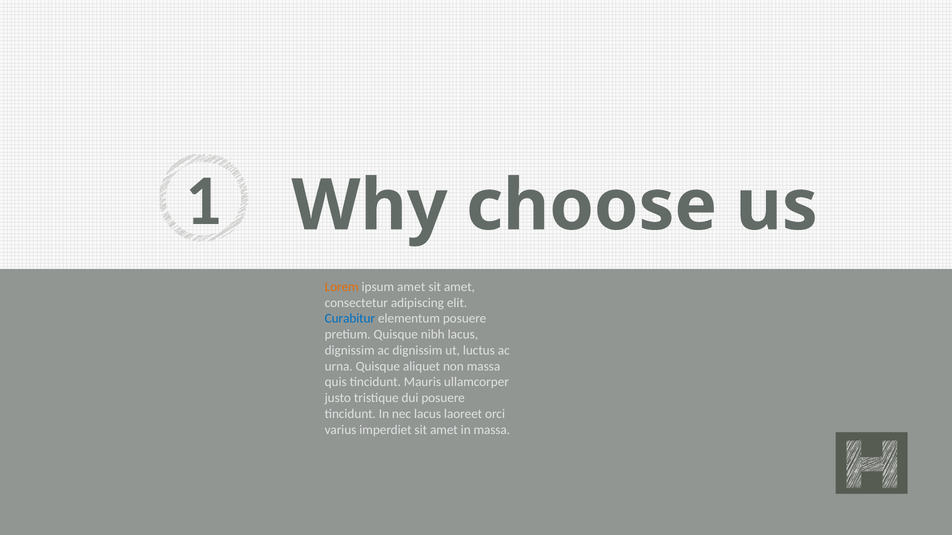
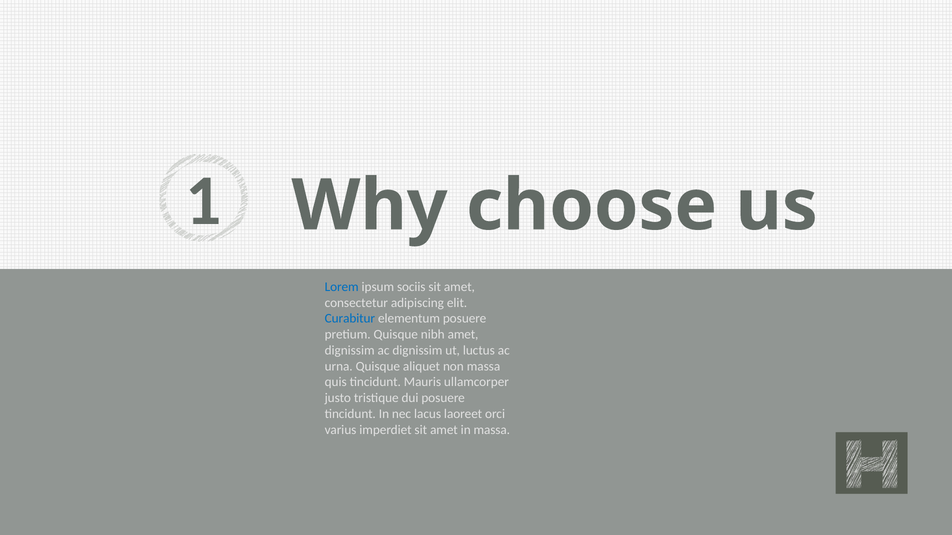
Lorem colour: orange -> blue
ipsum amet: amet -> sociis
nibh lacus: lacus -> amet
